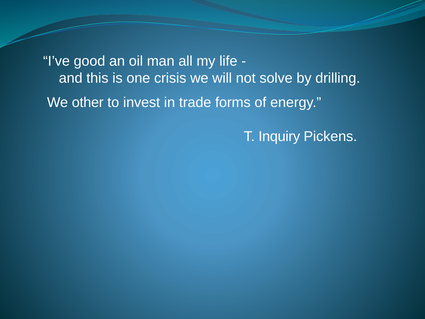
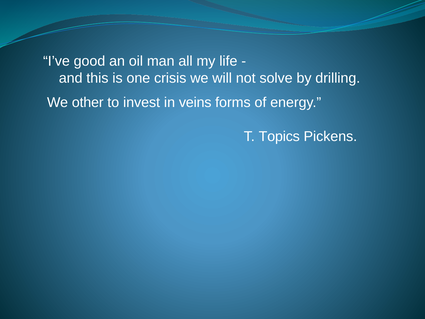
trade: trade -> veins
Inquiry: Inquiry -> Topics
